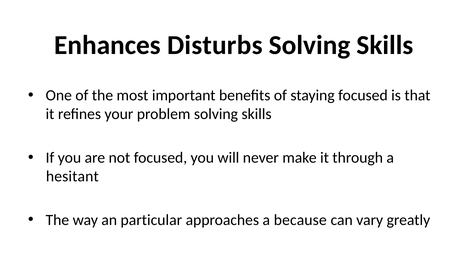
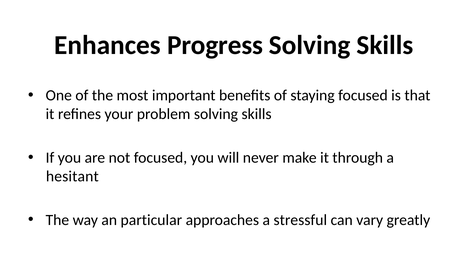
Disturbs: Disturbs -> Progress
because: because -> stressful
